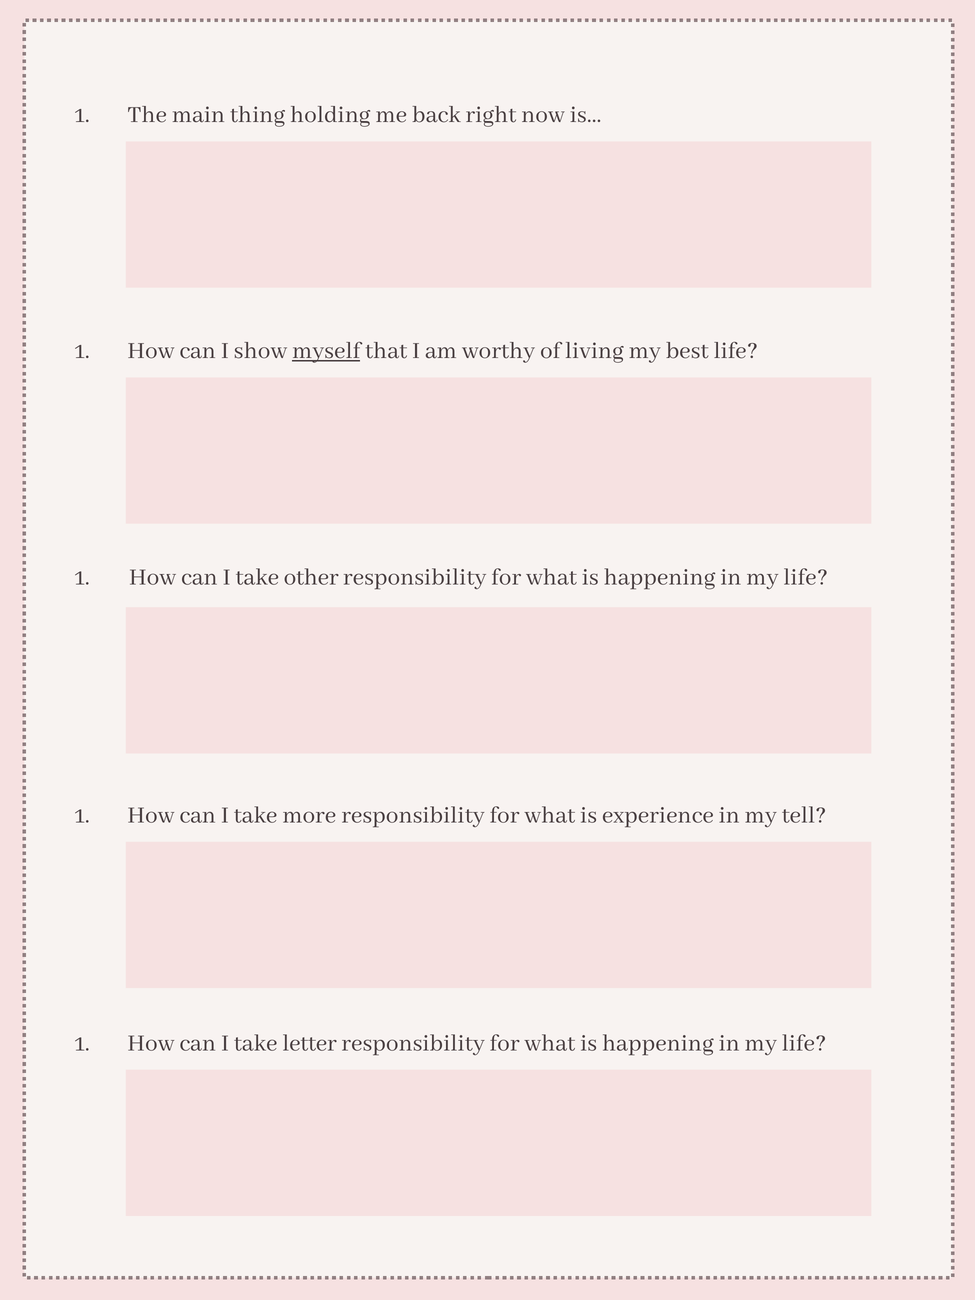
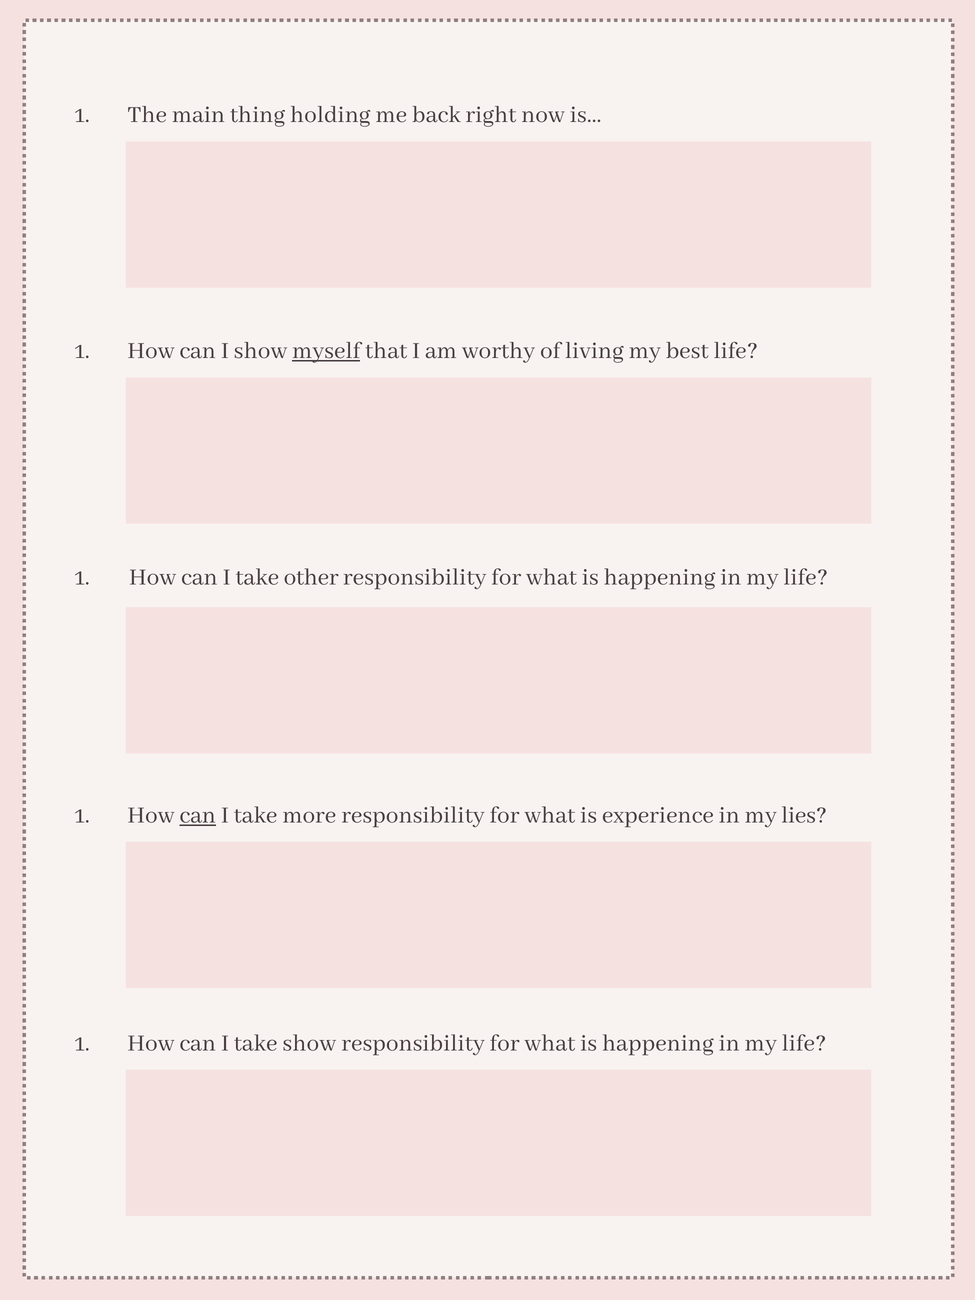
can at (198, 814) underline: none -> present
tell: tell -> lies
take letter: letter -> show
